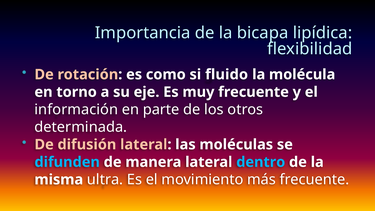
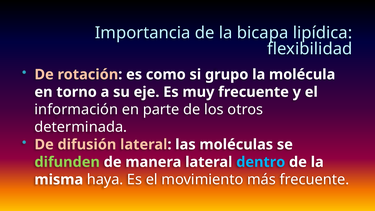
fluido: fluido -> grupo
difunden colour: light blue -> light green
ultra: ultra -> haya
